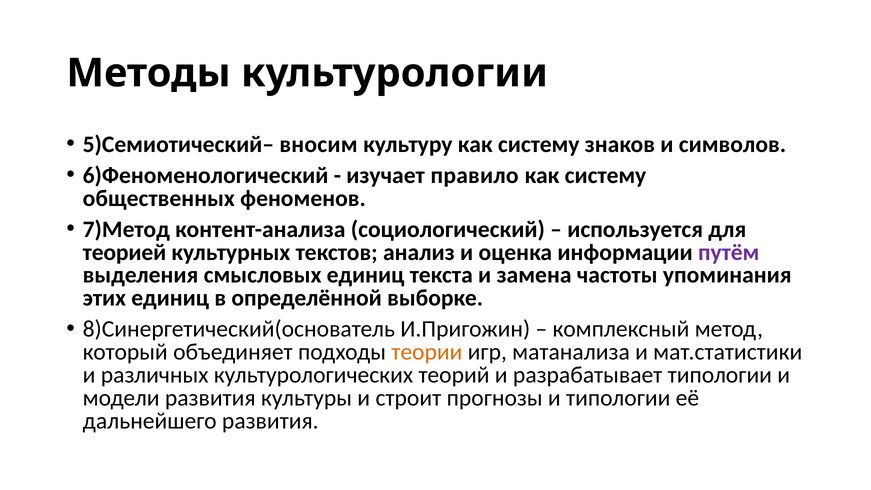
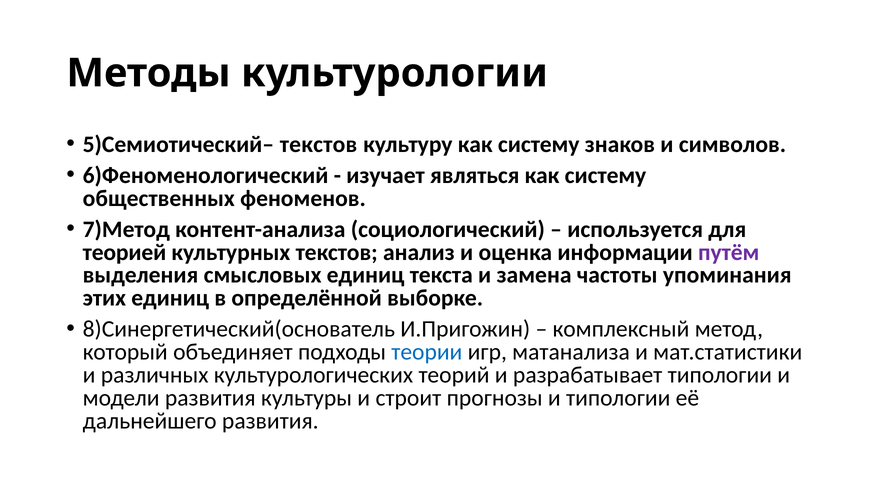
5)Семиотический– вносим: вносим -> текстов
правило: правило -> являться
теории colour: orange -> blue
